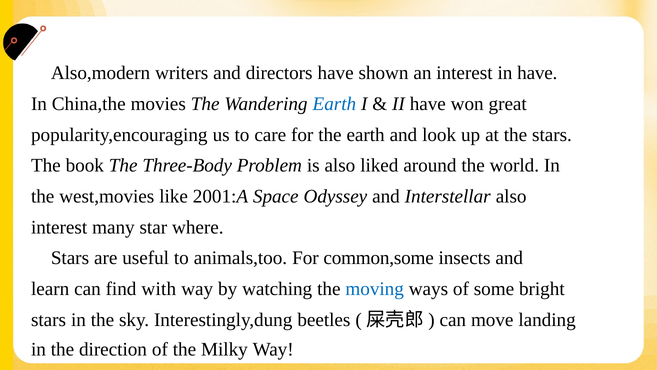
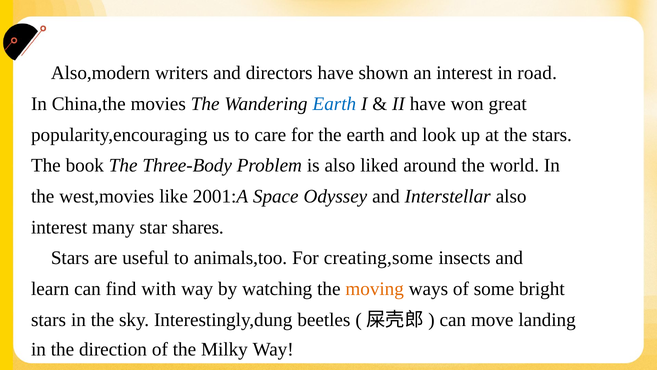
in have: have -> road
where: where -> shares
common,some: common,some -> creating,some
moving colour: blue -> orange
